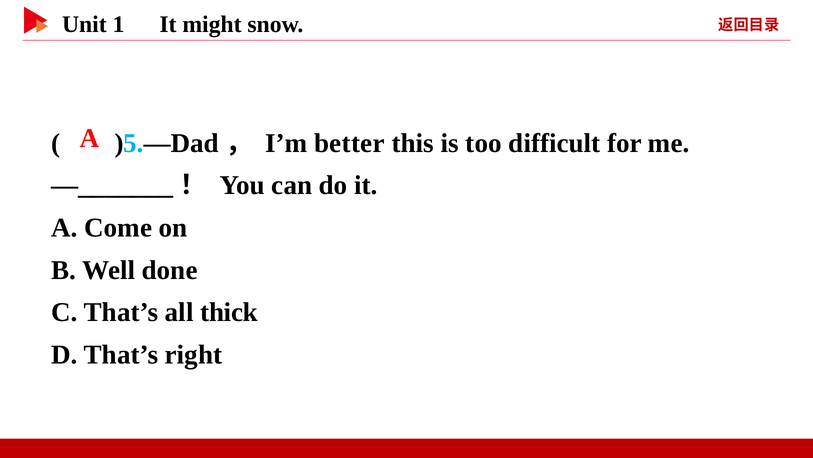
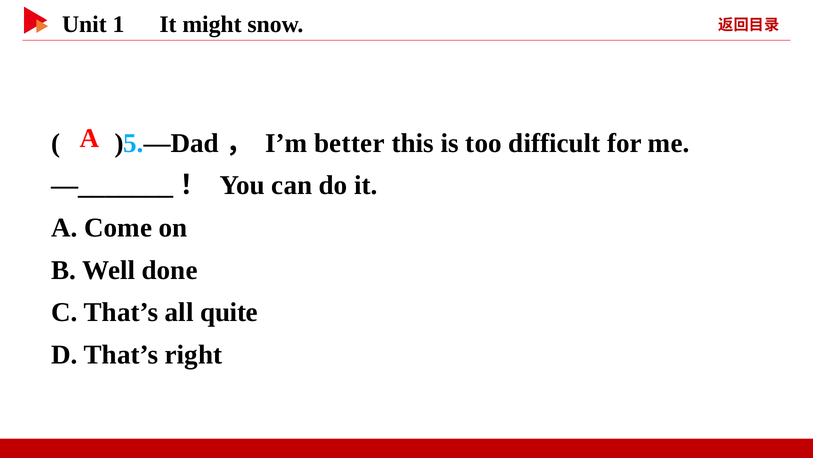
thick: thick -> quite
